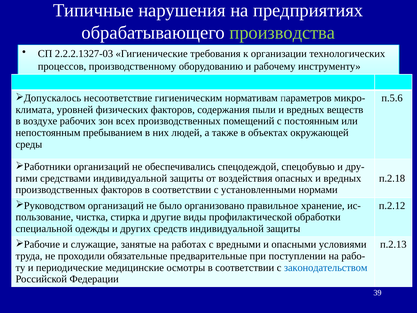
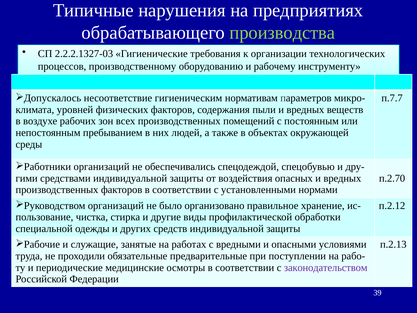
п.5.6: п.5.6 -> п.7.7
п.2.18: п.2.18 -> п.2.70
законодательством colour: blue -> purple
